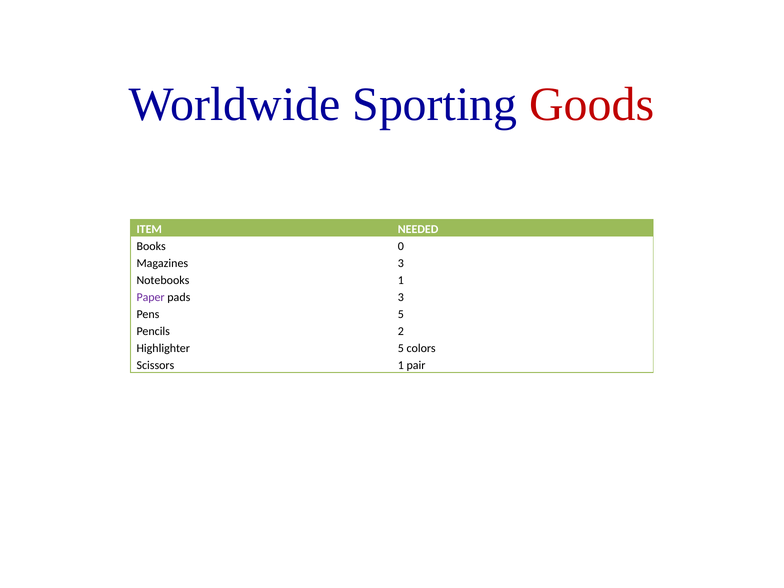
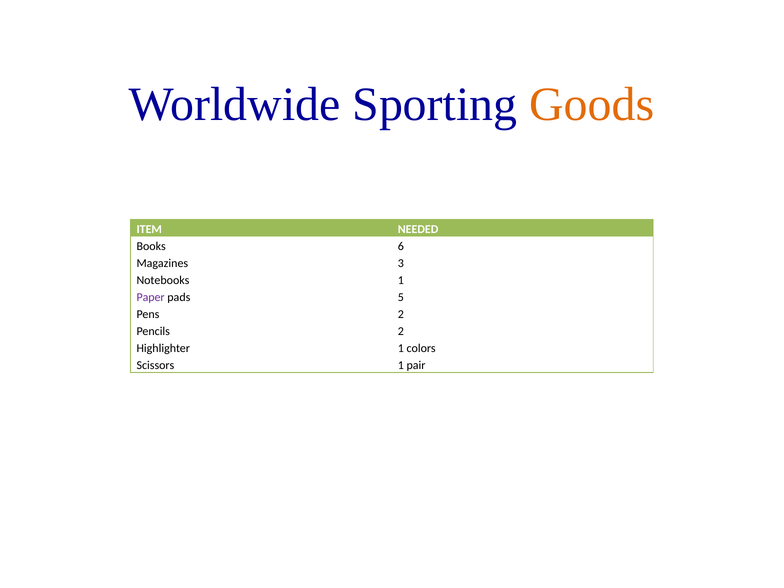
Goods colour: red -> orange
0: 0 -> 6
pads 3: 3 -> 5
Pens 5: 5 -> 2
Highlighter 5: 5 -> 1
